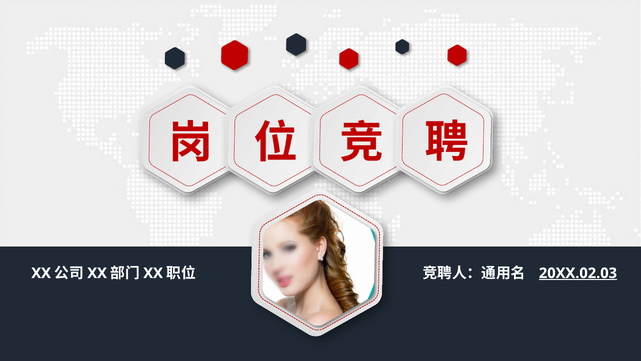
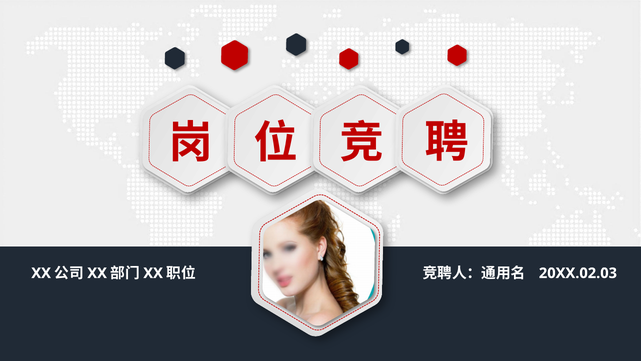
20XX.02.03 underline: present -> none
